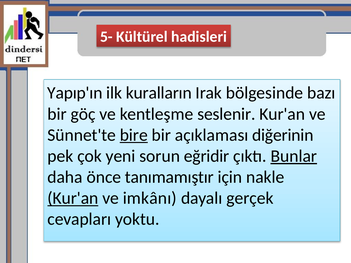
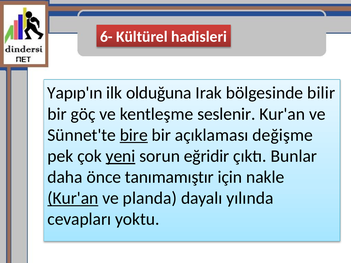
5-: 5- -> 6-
kuralların: kuralların -> olduğuna
bazı: bazı -> bilir
diğerinin: diğerinin -> değişme
yeni underline: none -> present
Bunlar underline: present -> none
imkânı: imkânı -> planda
gerçek: gerçek -> yılında
